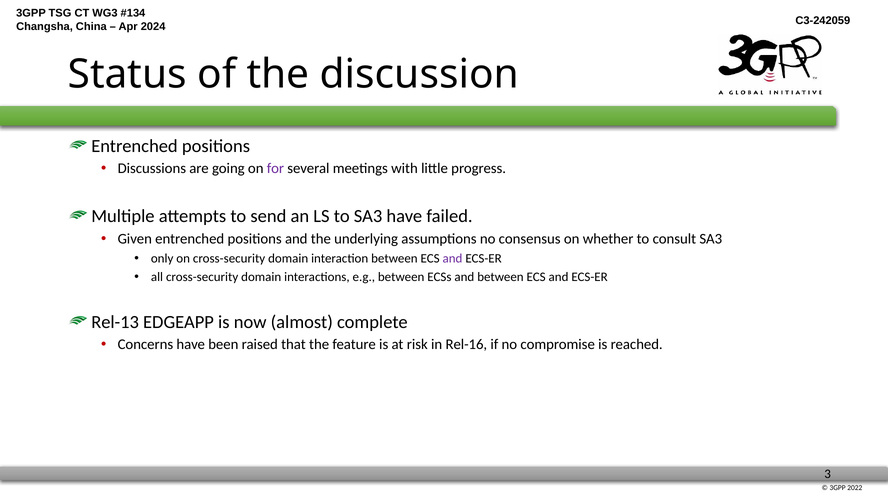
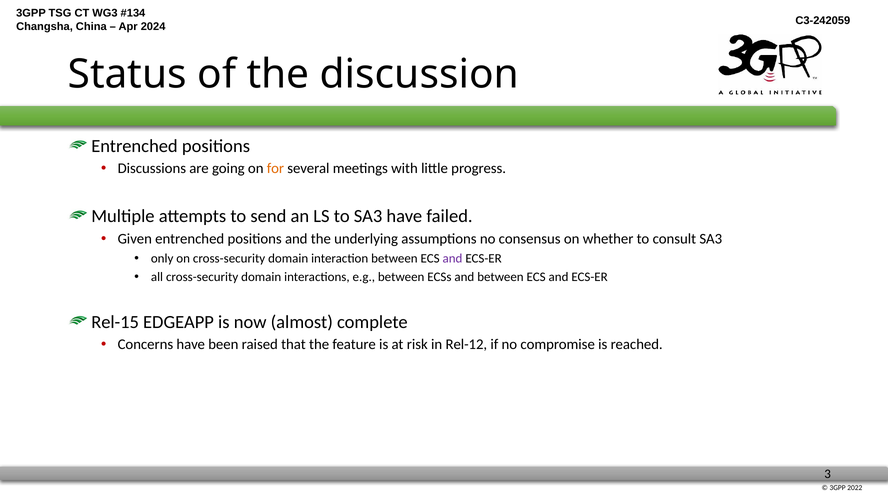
for colour: purple -> orange
Rel-13: Rel-13 -> Rel-15
Rel-16: Rel-16 -> Rel-12
